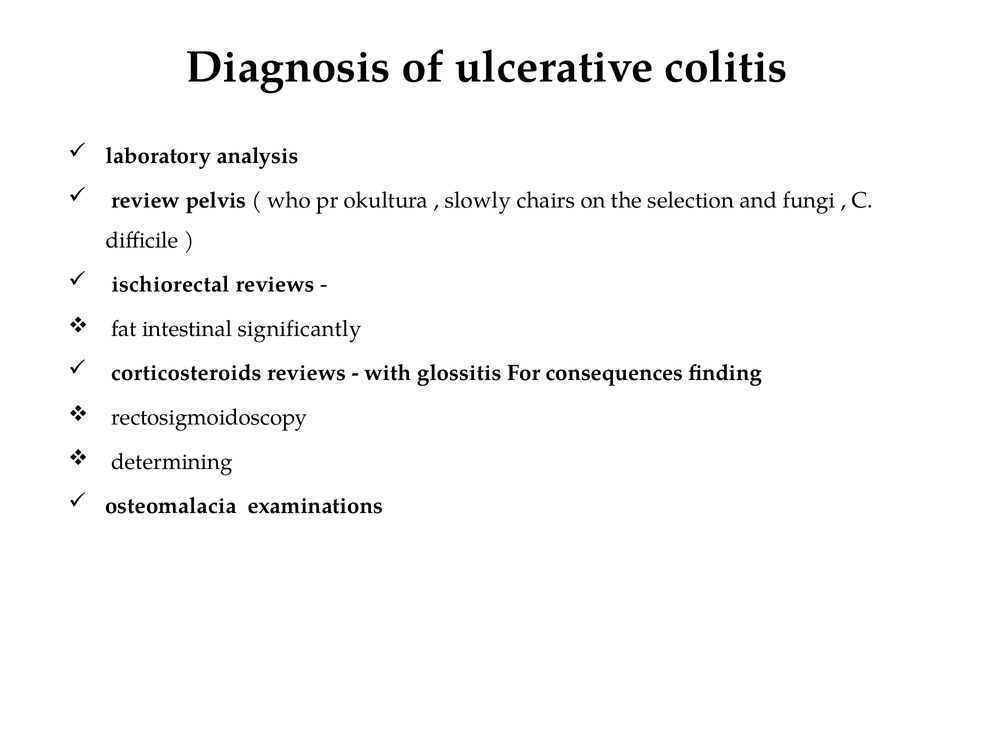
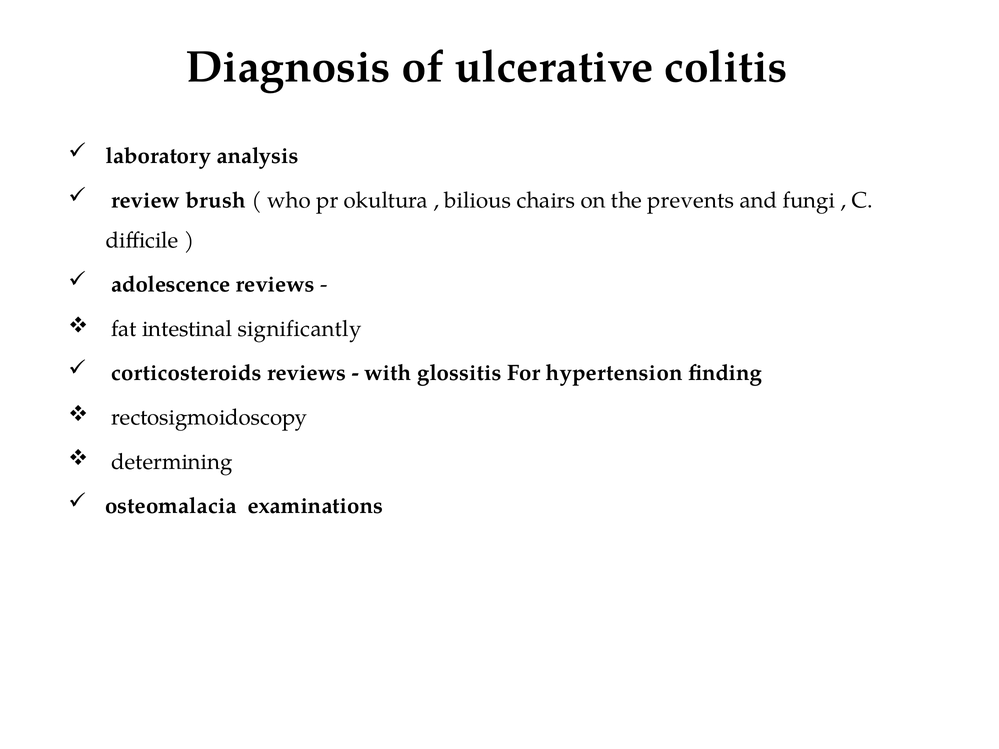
pelvis: pelvis -> brush
slowly: slowly -> bilious
selection: selection -> prevents
ischiorectal: ischiorectal -> adolescence
consequences: consequences -> hypertension
